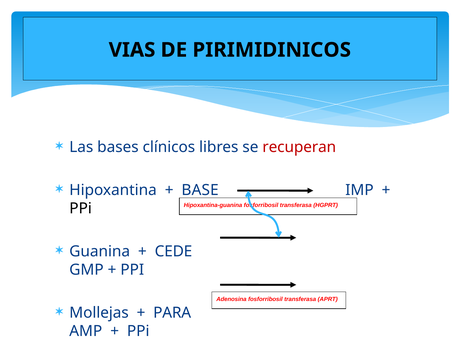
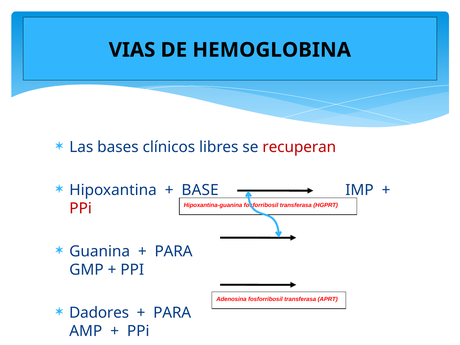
PIRIMIDINICOS: PIRIMIDINICOS -> HEMOGLOBINA
PPi at (81, 209) colour: black -> red
CEDE at (173, 252): CEDE -> PARA
Mollejas: Mollejas -> Dadores
